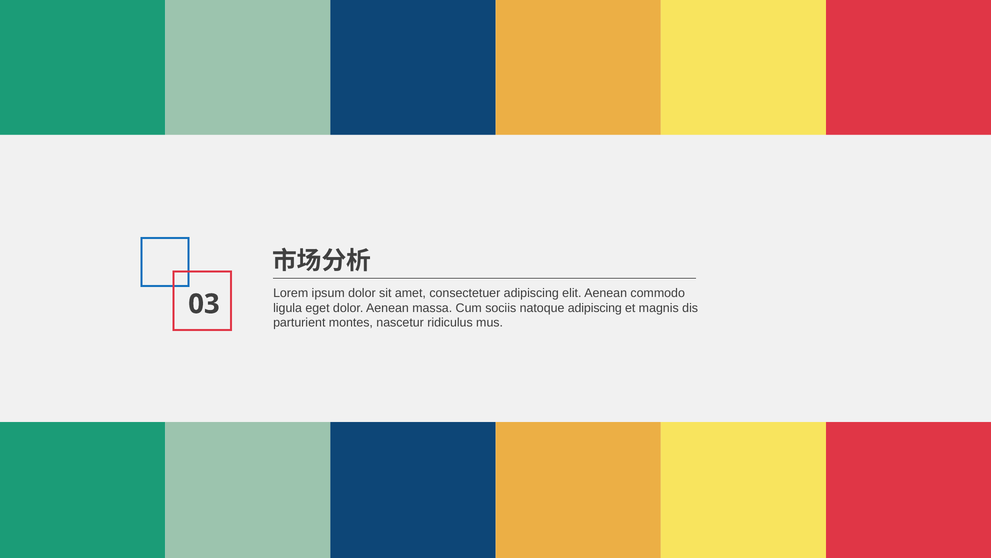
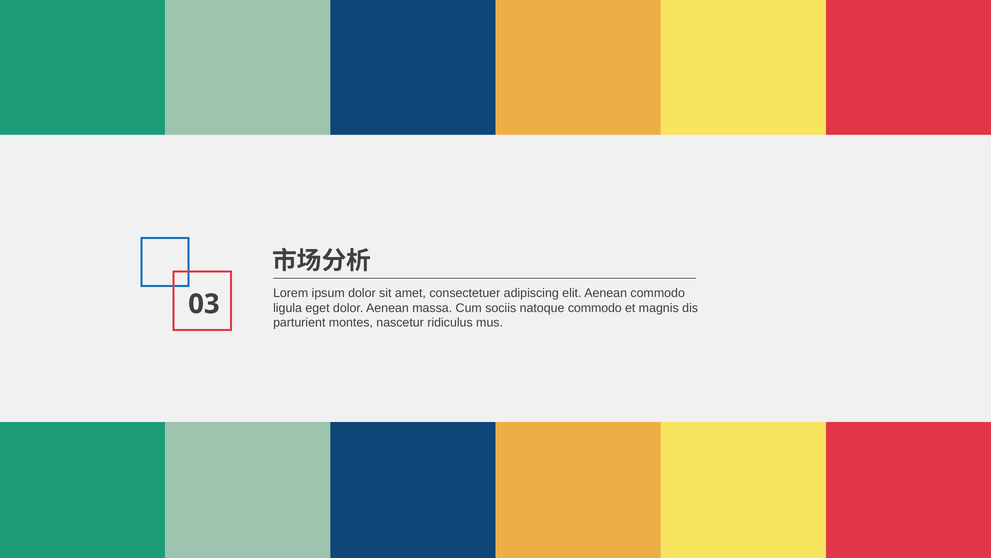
natoque adipiscing: adipiscing -> commodo
